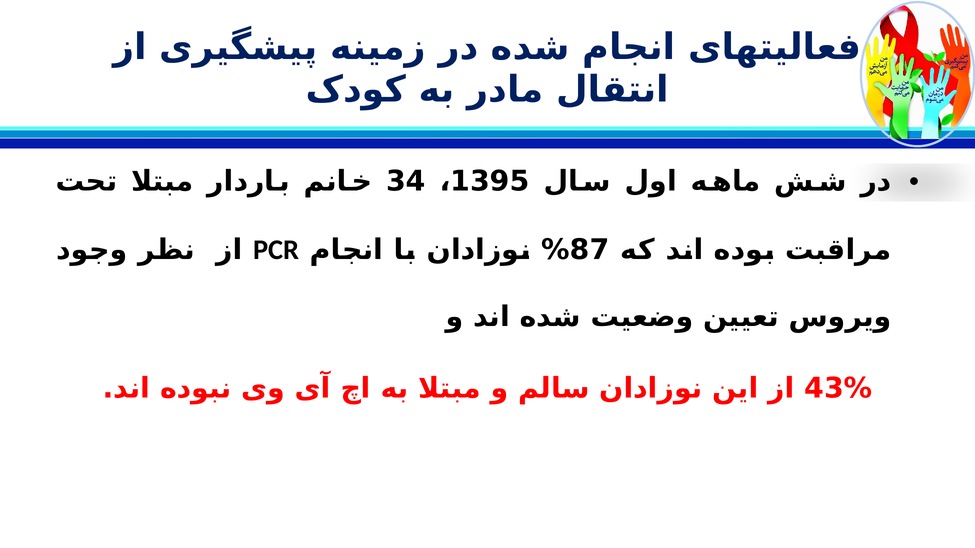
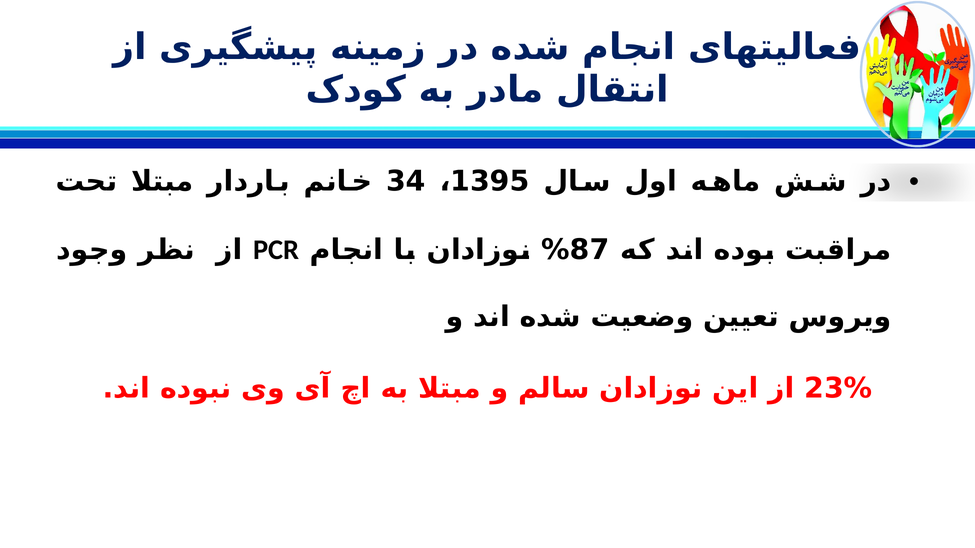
43%: 43% -> 23%
